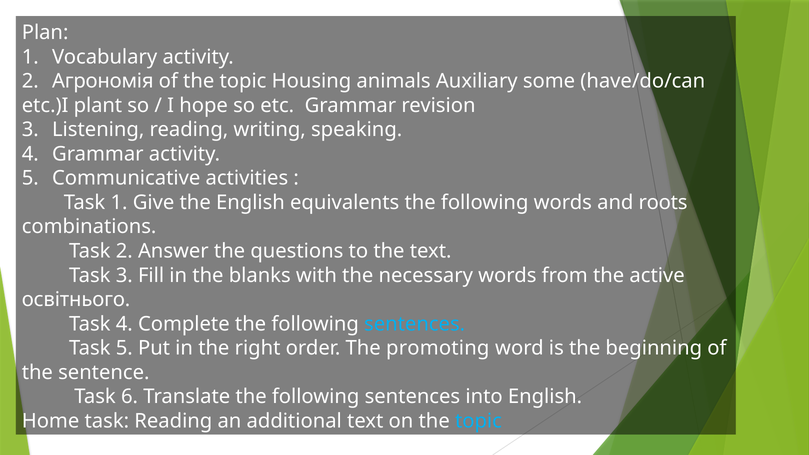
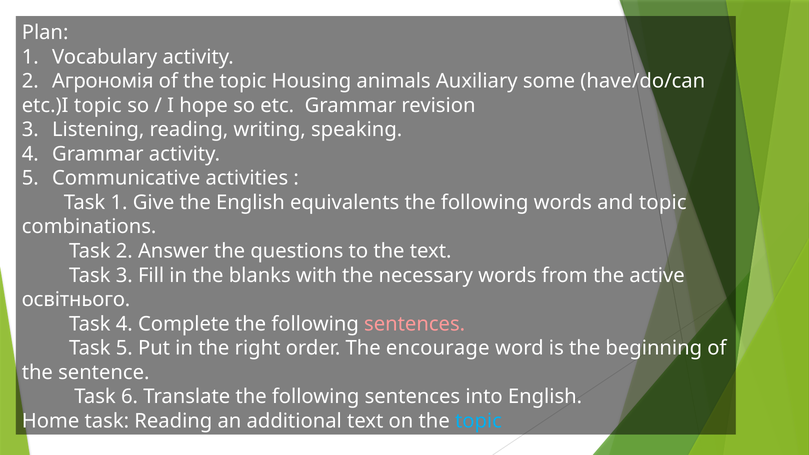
etc.)I plant: plant -> topic
and roots: roots -> topic
sentences at (415, 324) colour: light blue -> pink
promoting: promoting -> encourage
